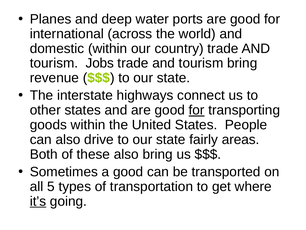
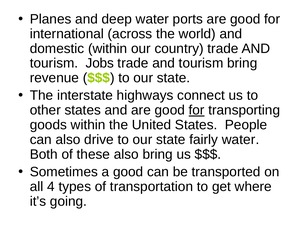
fairly areas: areas -> water
5: 5 -> 4
it’s underline: present -> none
